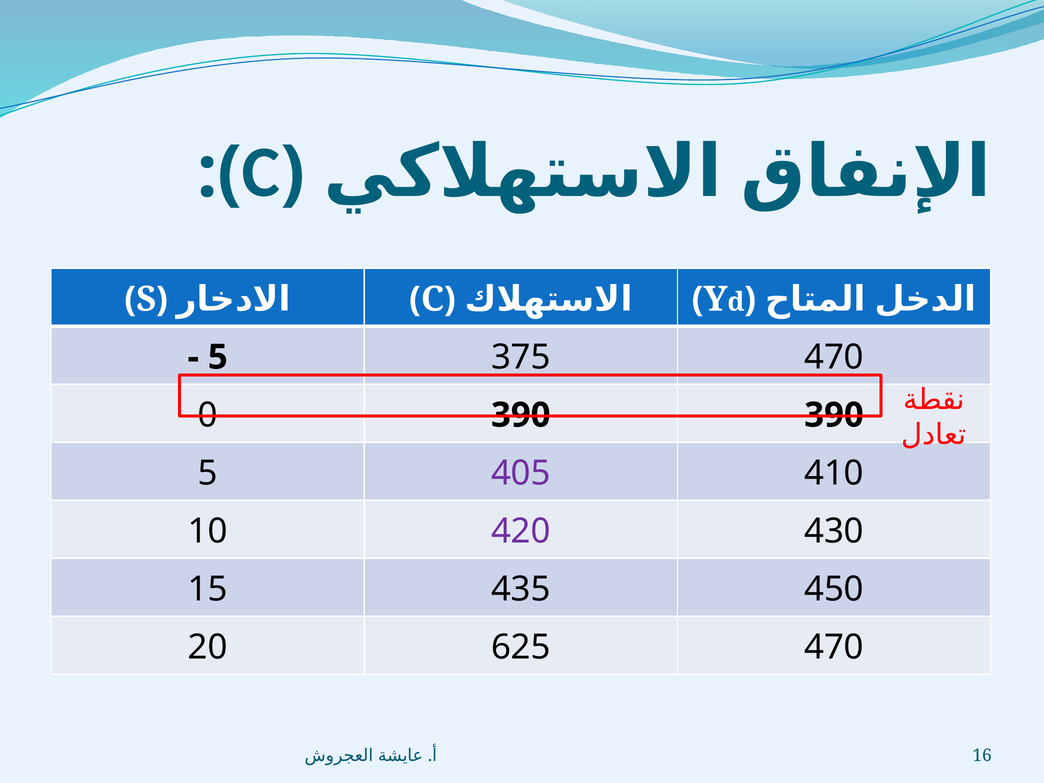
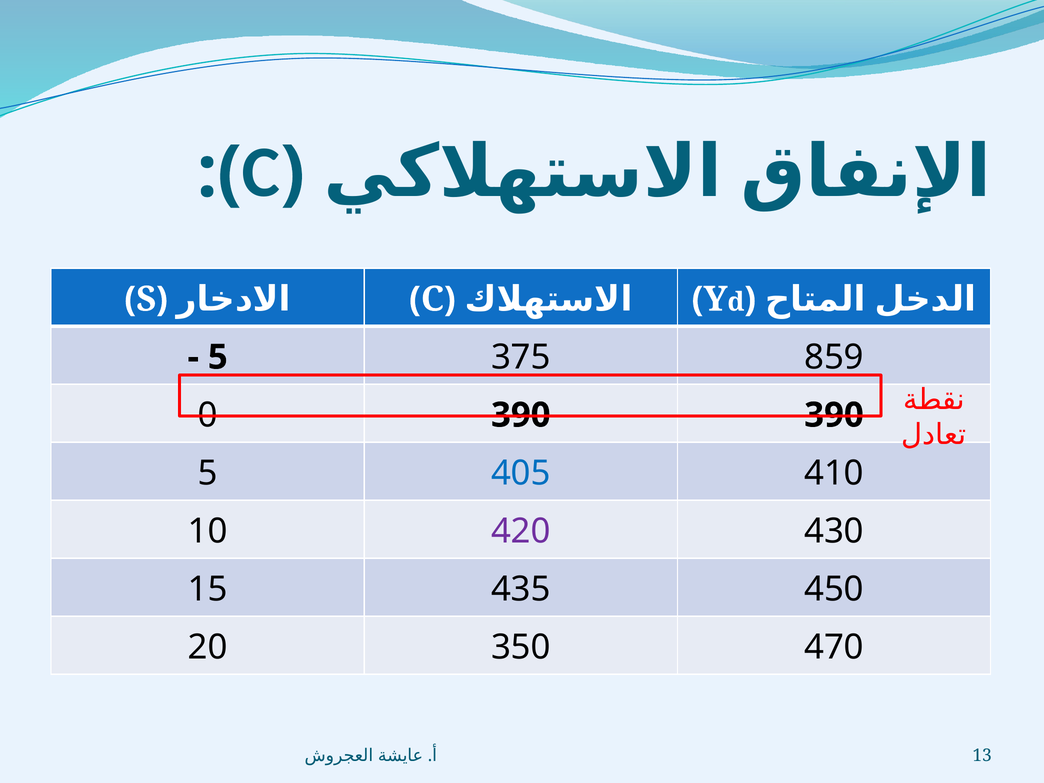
375 470: 470 -> 859
405 colour: purple -> blue
625: 625 -> 350
16: 16 -> 13
